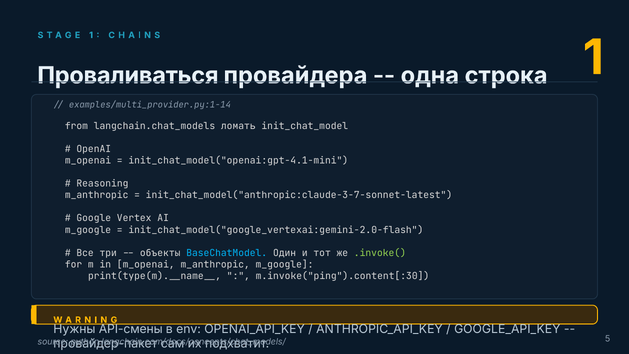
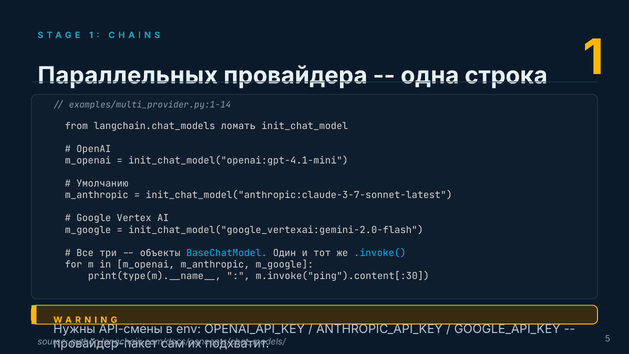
Проваливаться: Проваливаться -> Параллельных
Reasoning: Reasoning -> Умолчанию
.invoke( colour: light green -> light blue
